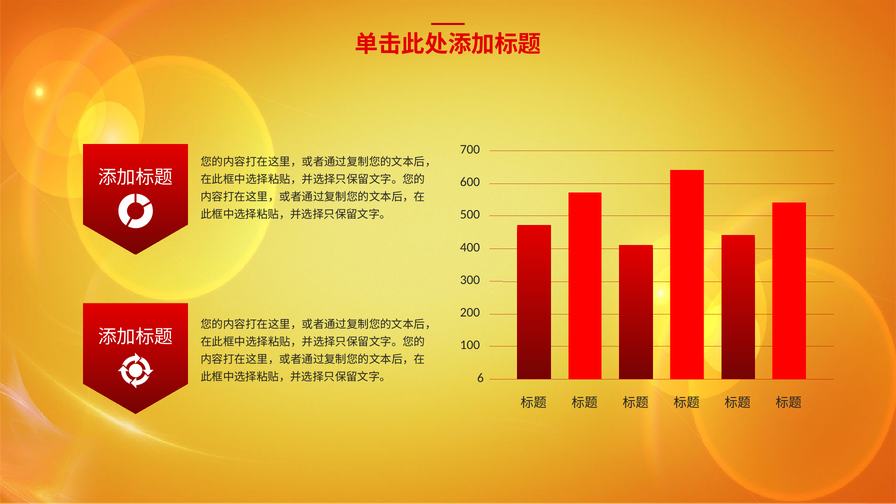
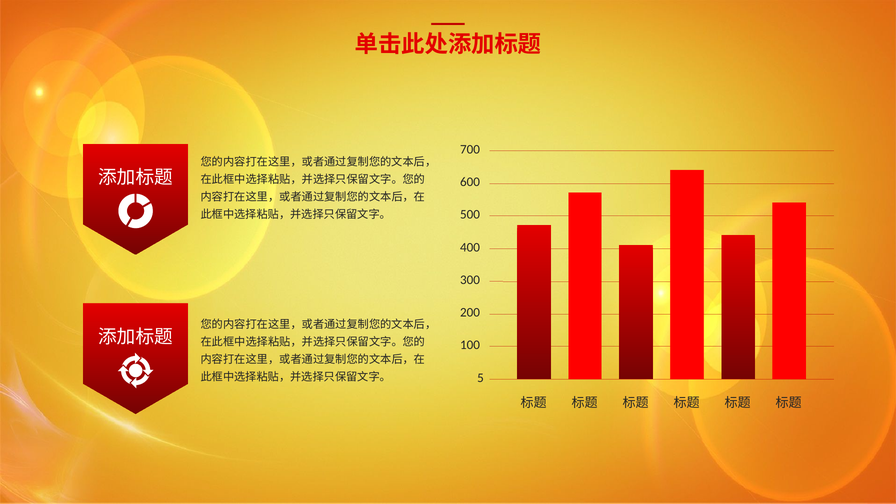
6: 6 -> 5
